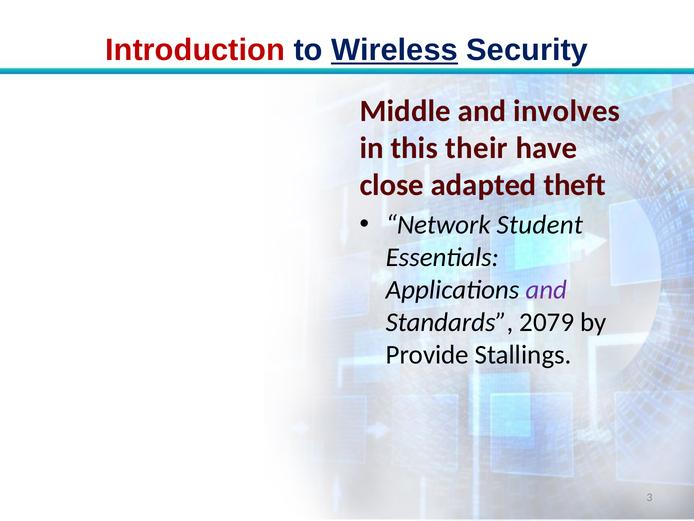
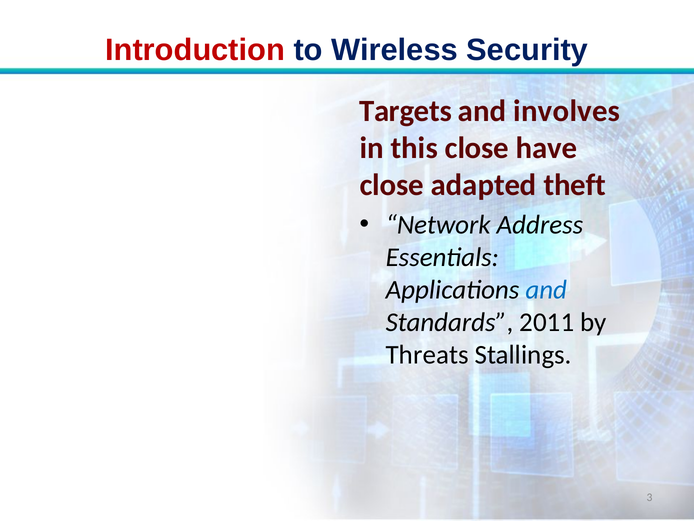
Wireless underline: present -> none
Middle: Middle -> Targets
this their: their -> close
Student: Student -> Address
and at (546, 290) colour: purple -> blue
2079: 2079 -> 2011
Provide: Provide -> Threats
